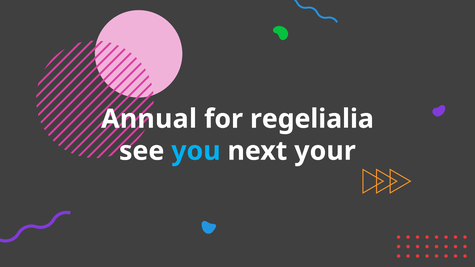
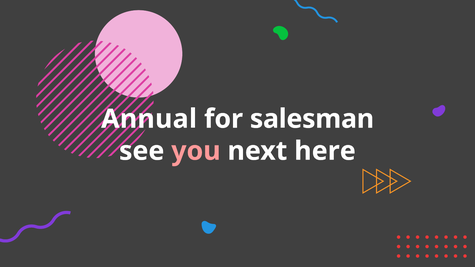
regelialia: regelialia -> salesman
you colour: light blue -> pink
your: your -> here
